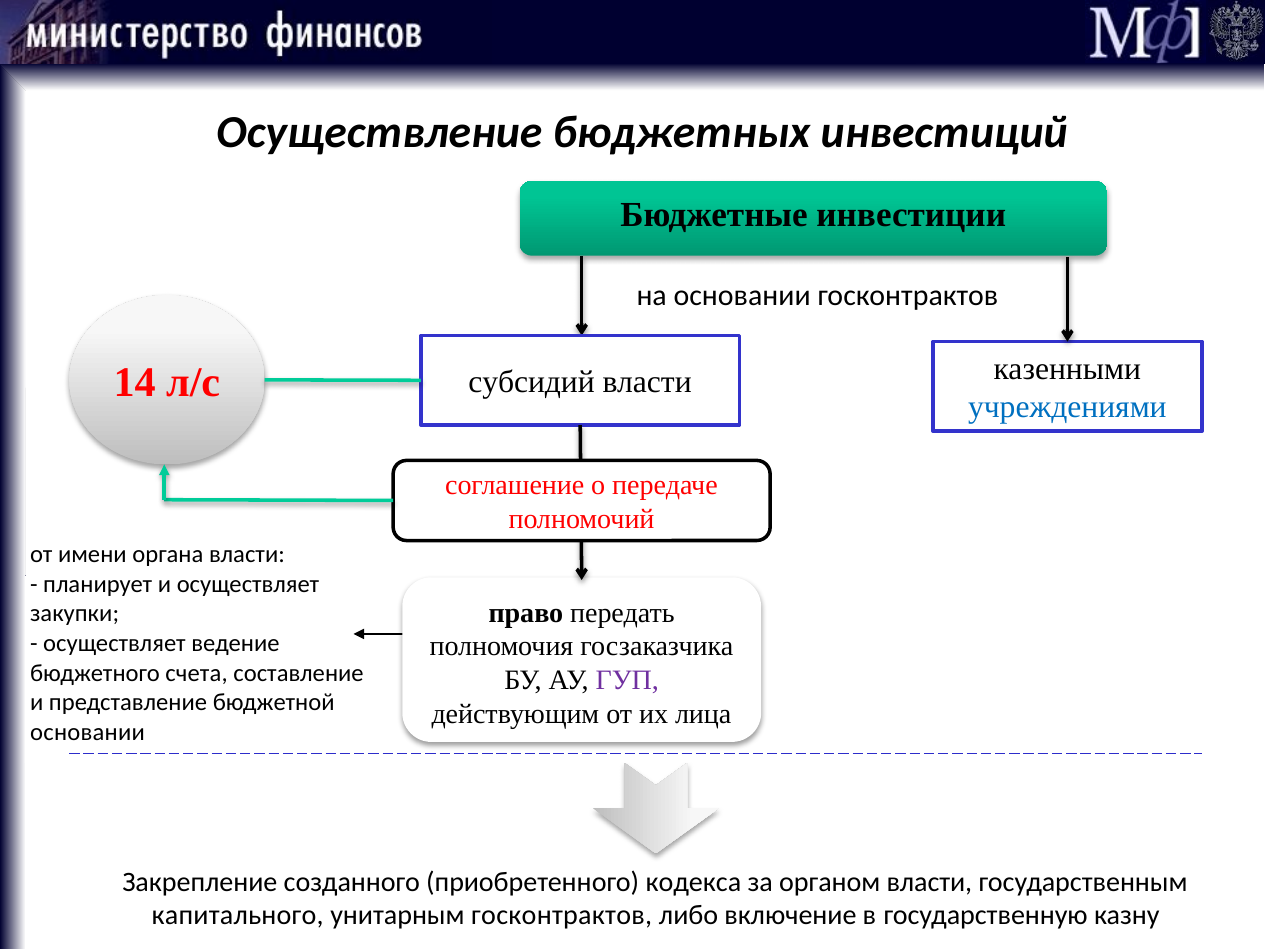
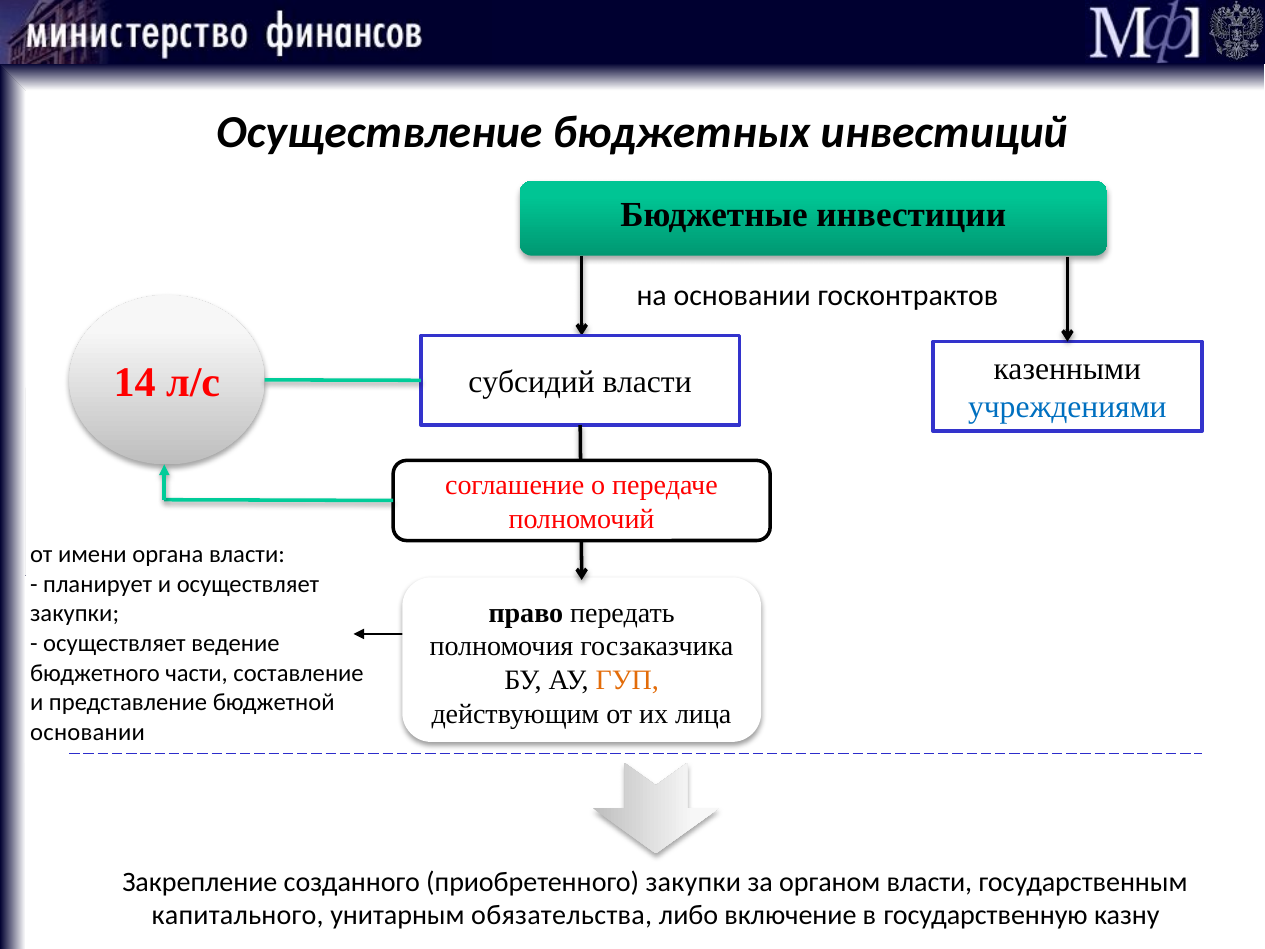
счета: счета -> части
ГУП colour: purple -> orange
приобретенного кодекса: кодекса -> закупки
унитарным госконтрактов: госконтрактов -> обязательства
